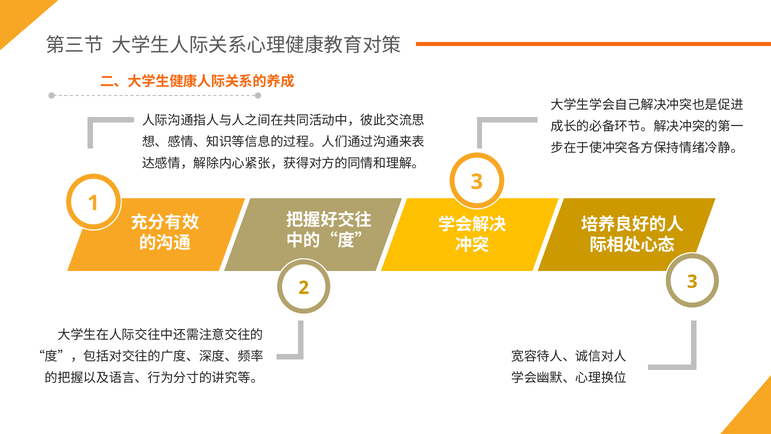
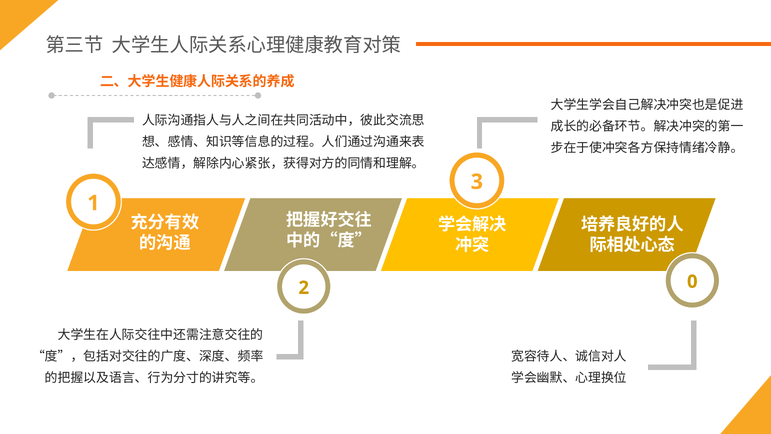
2 3: 3 -> 0
